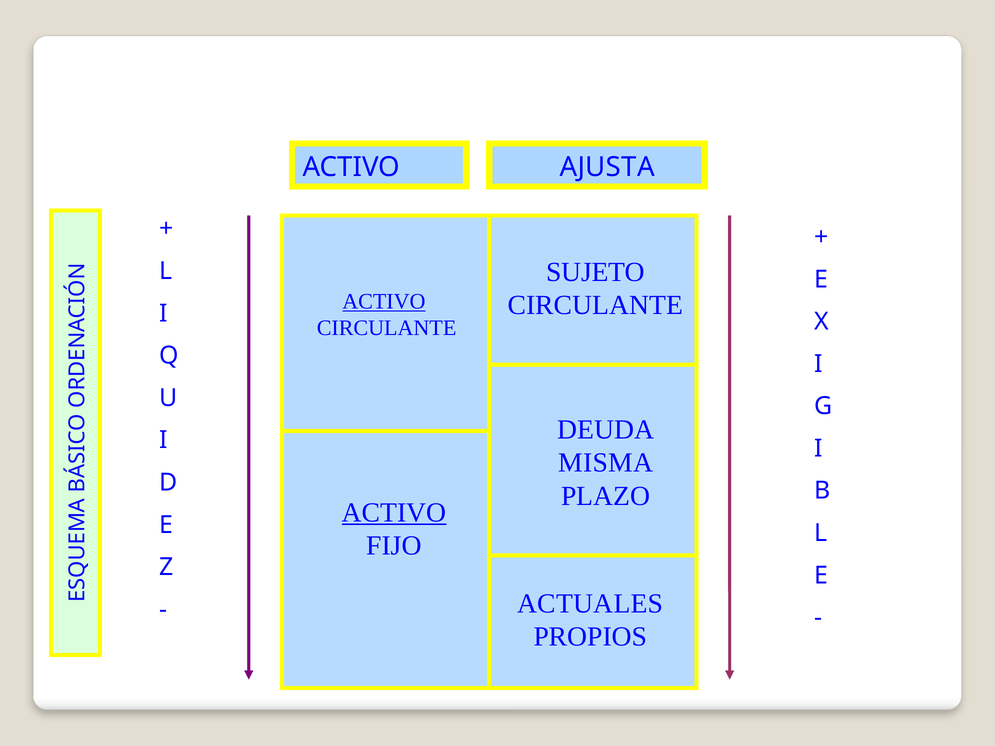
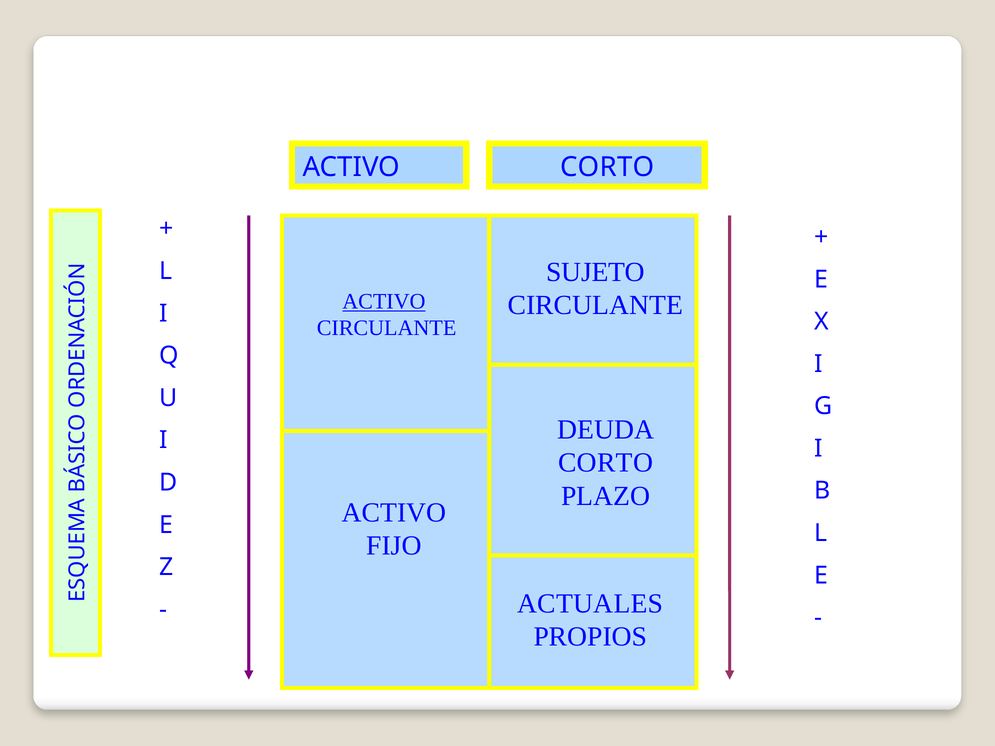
ACTIVO AJUSTA: AJUSTA -> CORTO
MISMA at (606, 463): MISMA -> CORTO
ACTIVO at (394, 513) underline: present -> none
